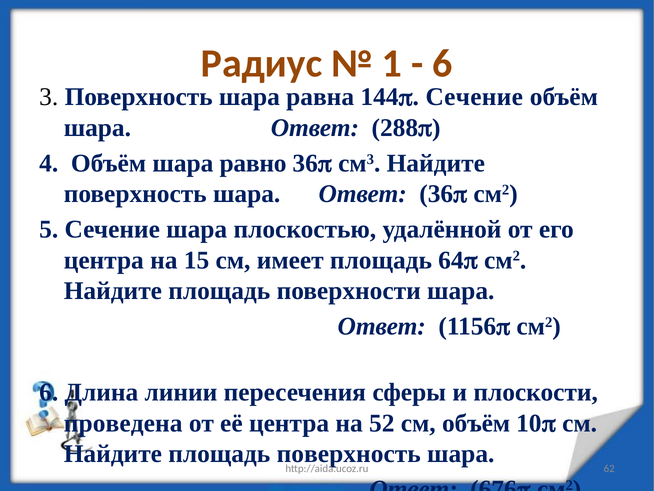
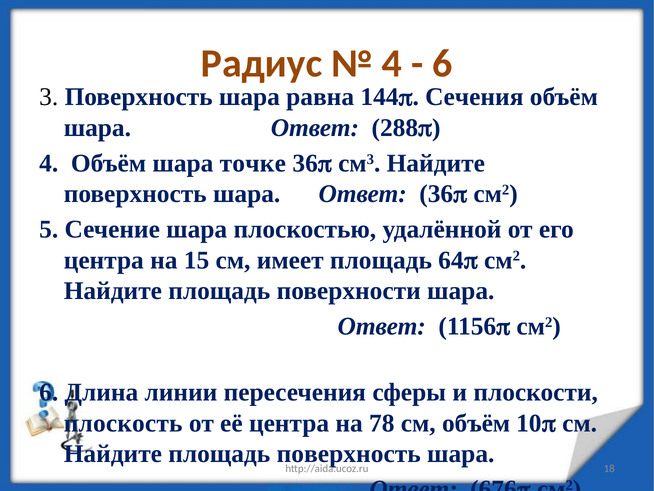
1 at (392, 63): 1 -> 4
Сечение at (474, 97): Сечение -> Сечения
равно: равно -> точке
проведена: проведена -> плоскость
52: 52 -> 78
62: 62 -> 18
